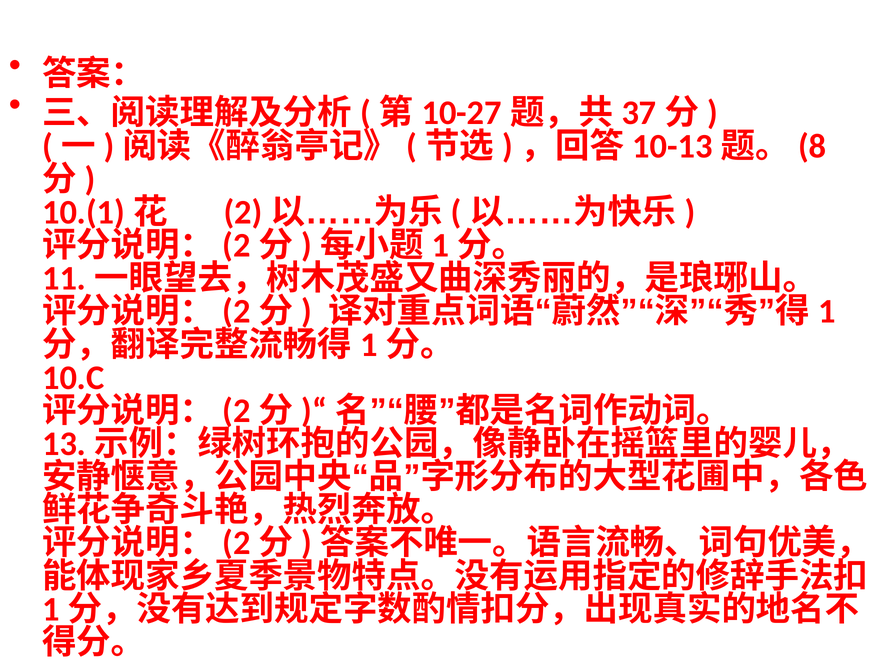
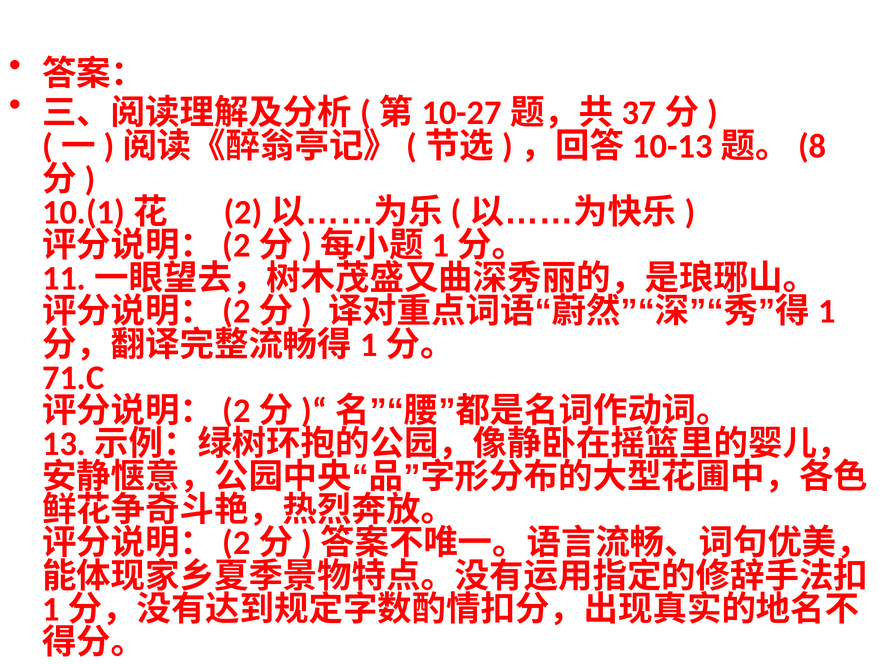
10.C: 10.C -> 71.C
